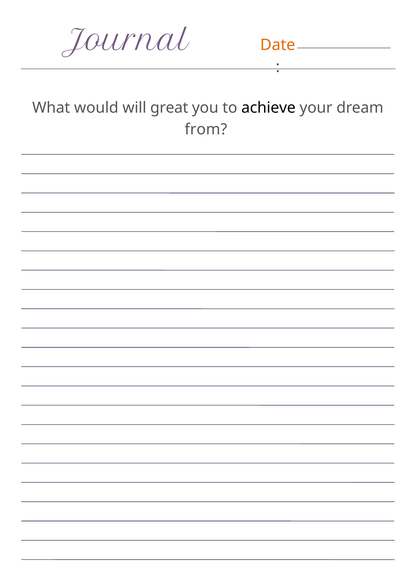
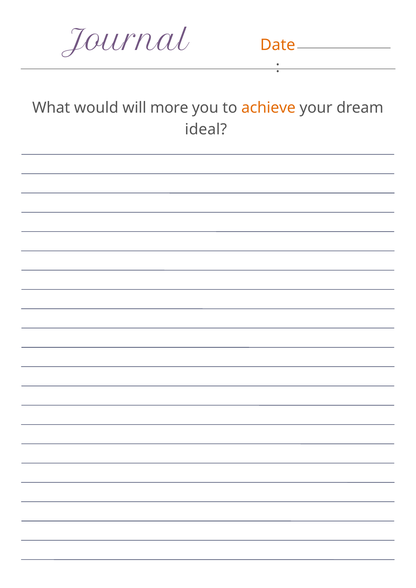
great: great -> more
achieve colour: black -> orange
from: from -> ideal
